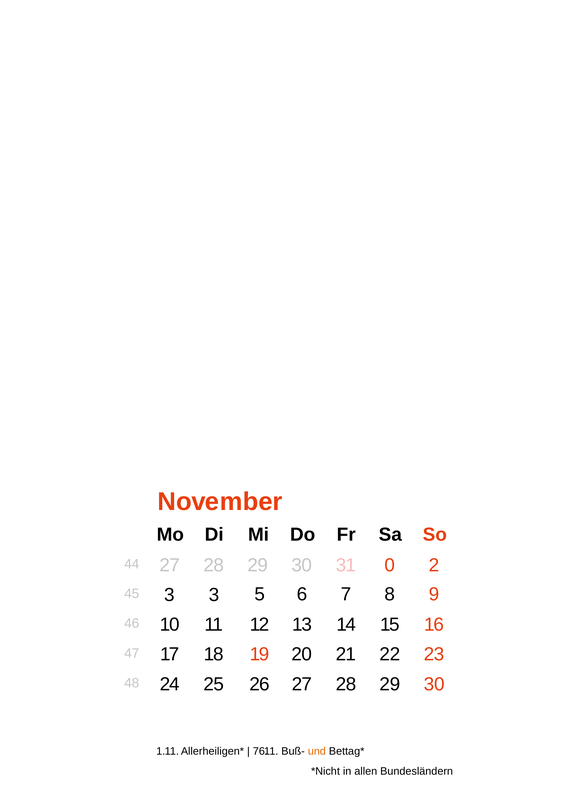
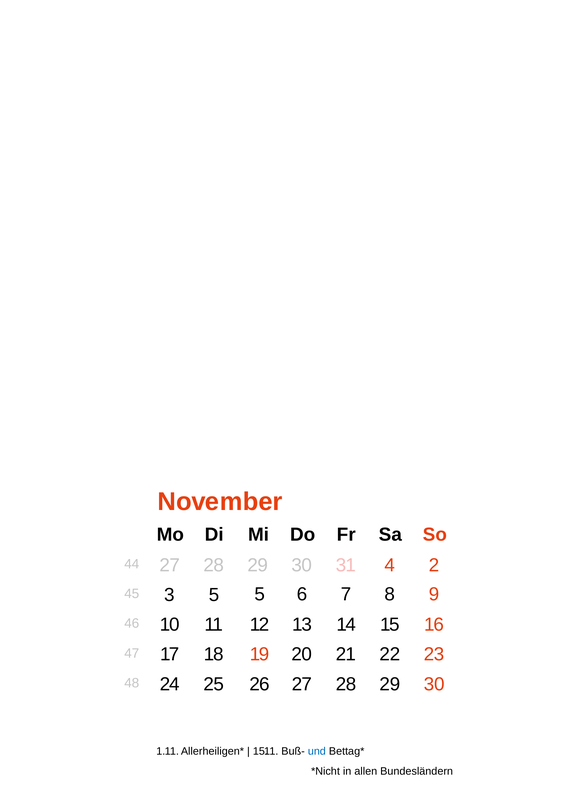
0: 0 -> 4
3 3: 3 -> 5
76 at (260, 750): 76 -> 15
und colour: orange -> blue
